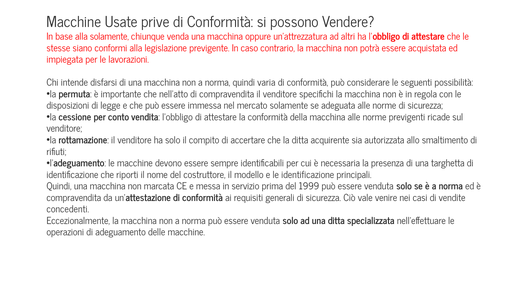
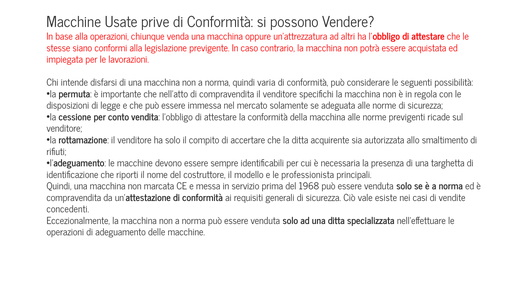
alla solamente: solamente -> operazioni
le identificazione: identificazione -> professionista
1999: 1999 -> 1968
venire: venire -> esiste
